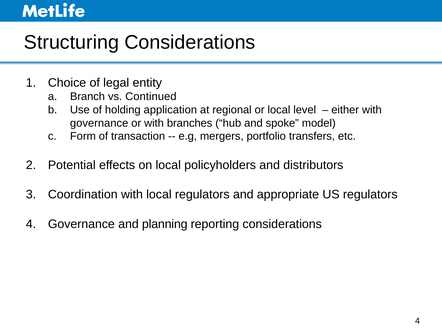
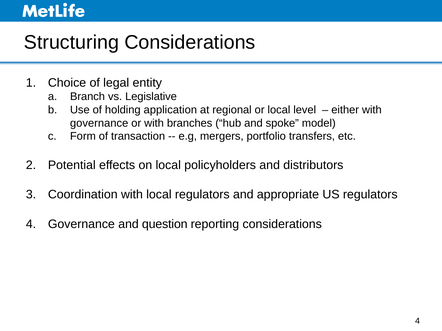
Continued: Continued -> Legislative
planning: planning -> question
